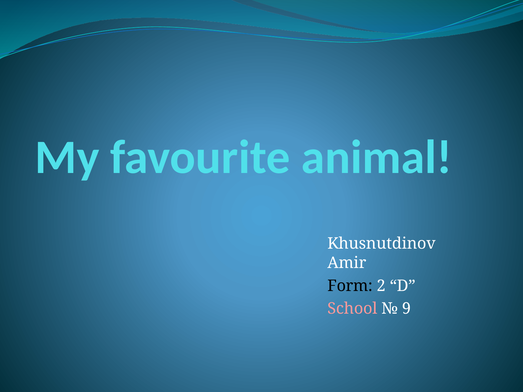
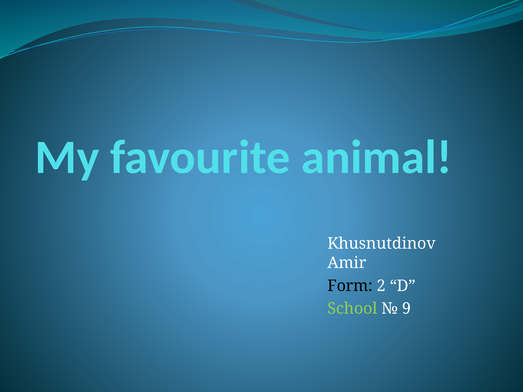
School colour: pink -> light green
